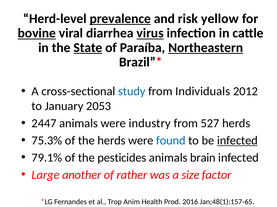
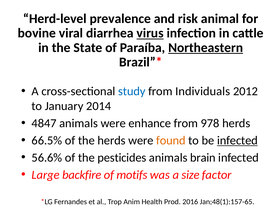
prevalence underline: present -> none
yellow: yellow -> animal
bovine underline: present -> none
State underline: present -> none
2053: 2053 -> 2014
2447: 2447 -> 4847
industry: industry -> enhance
527: 527 -> 978
75.3%: 75.3% -> 66.5%
found colour: blue -> orange
79.1%: 79.1% -> 56.6%
another: another -> backfire
rather: rather -> motifs
